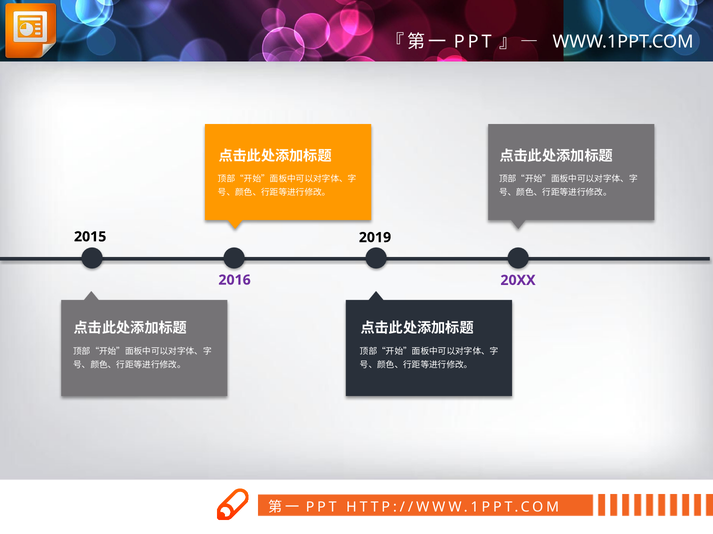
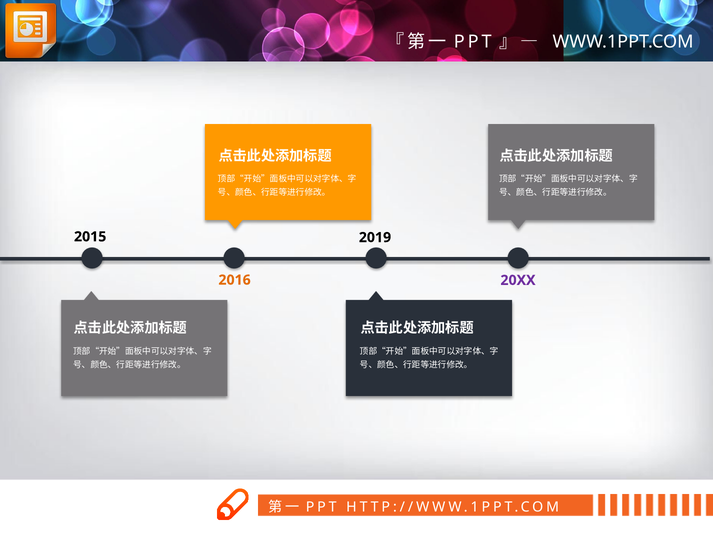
2016 colour: purple -> orange
